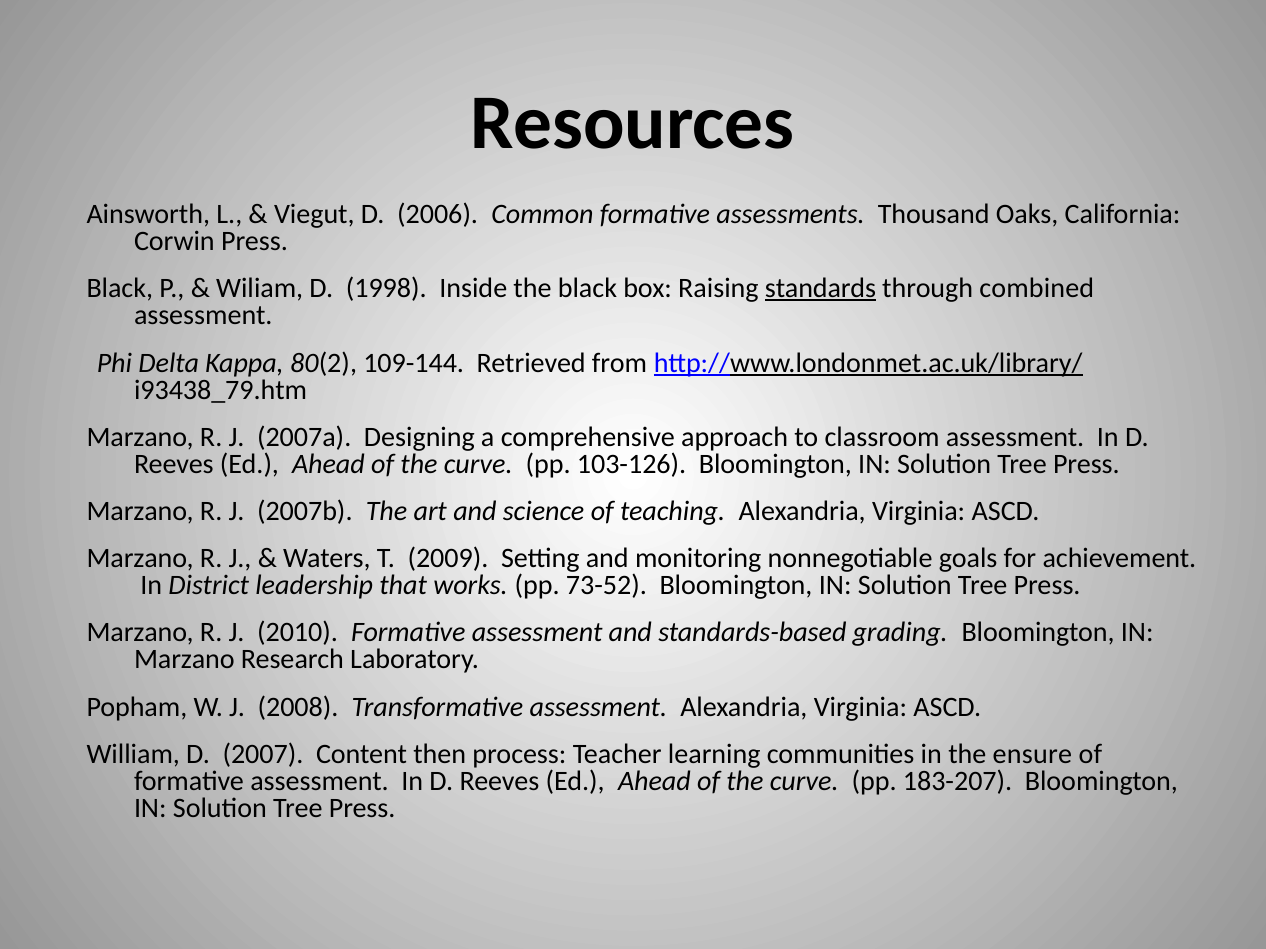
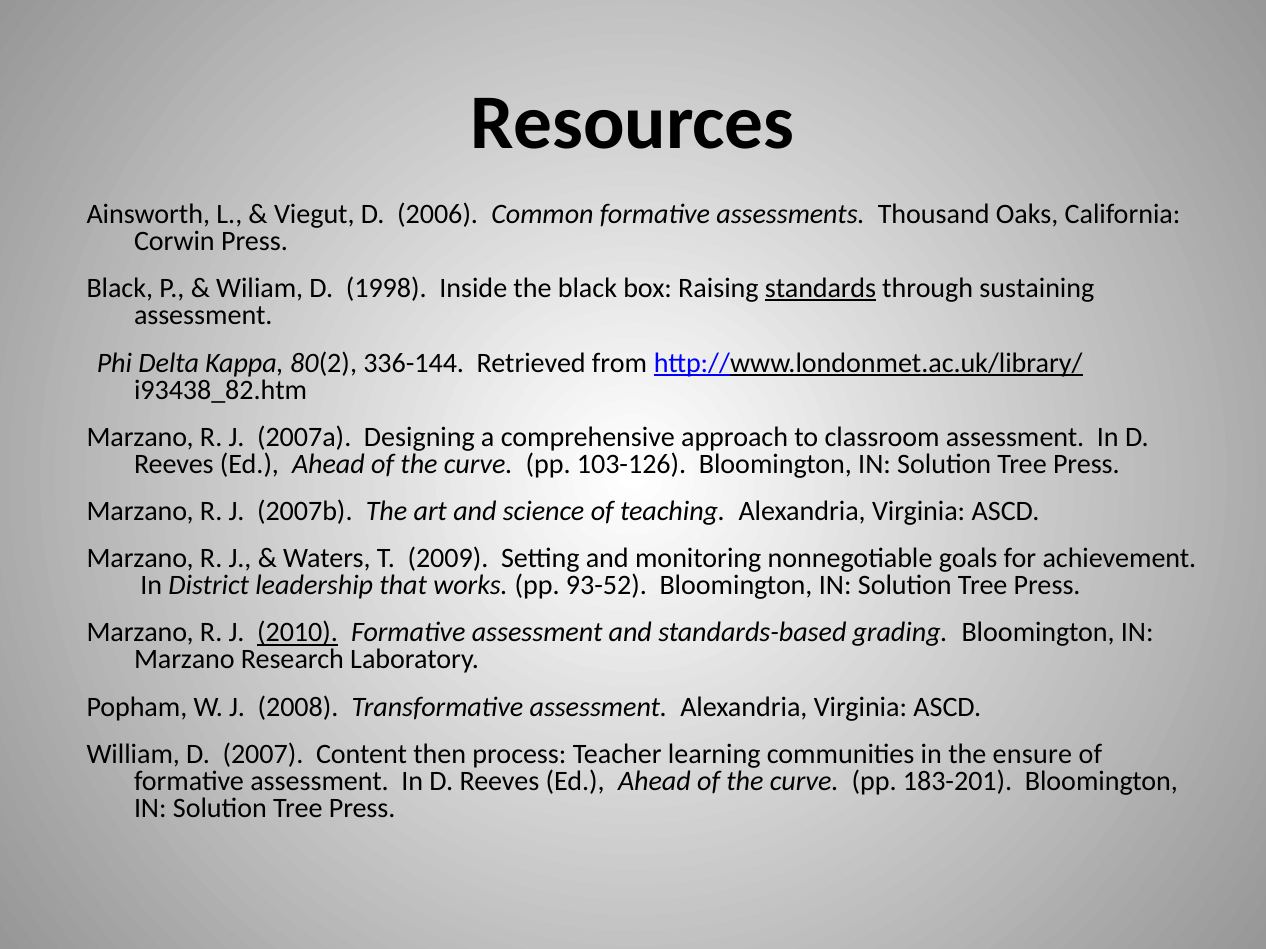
combined: combined -> sustaining
109-144: 109-144 -> 336-144
i93438_79.htm: i93438_79.htm -> i93438_82.htm
73-52: 73-52 -> 93-52
2010 underline: none -> present
183-207: 183-207 -> 183-201
